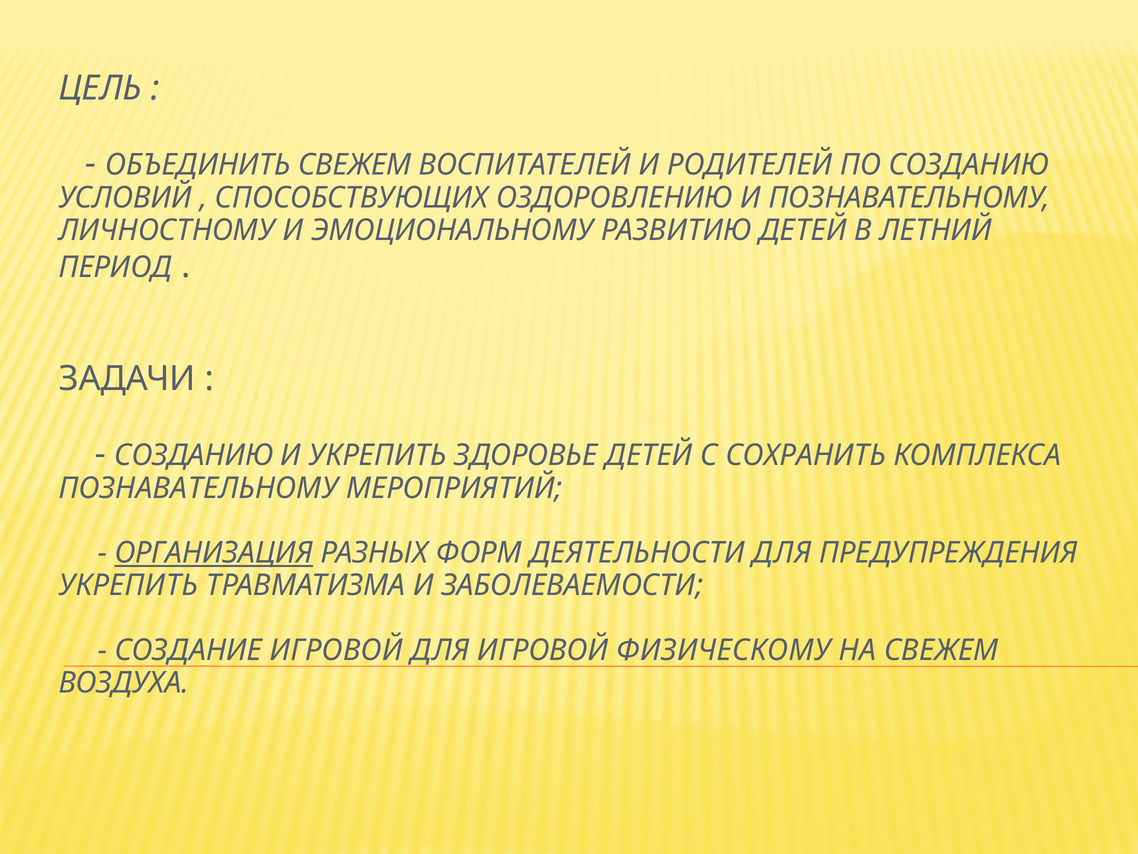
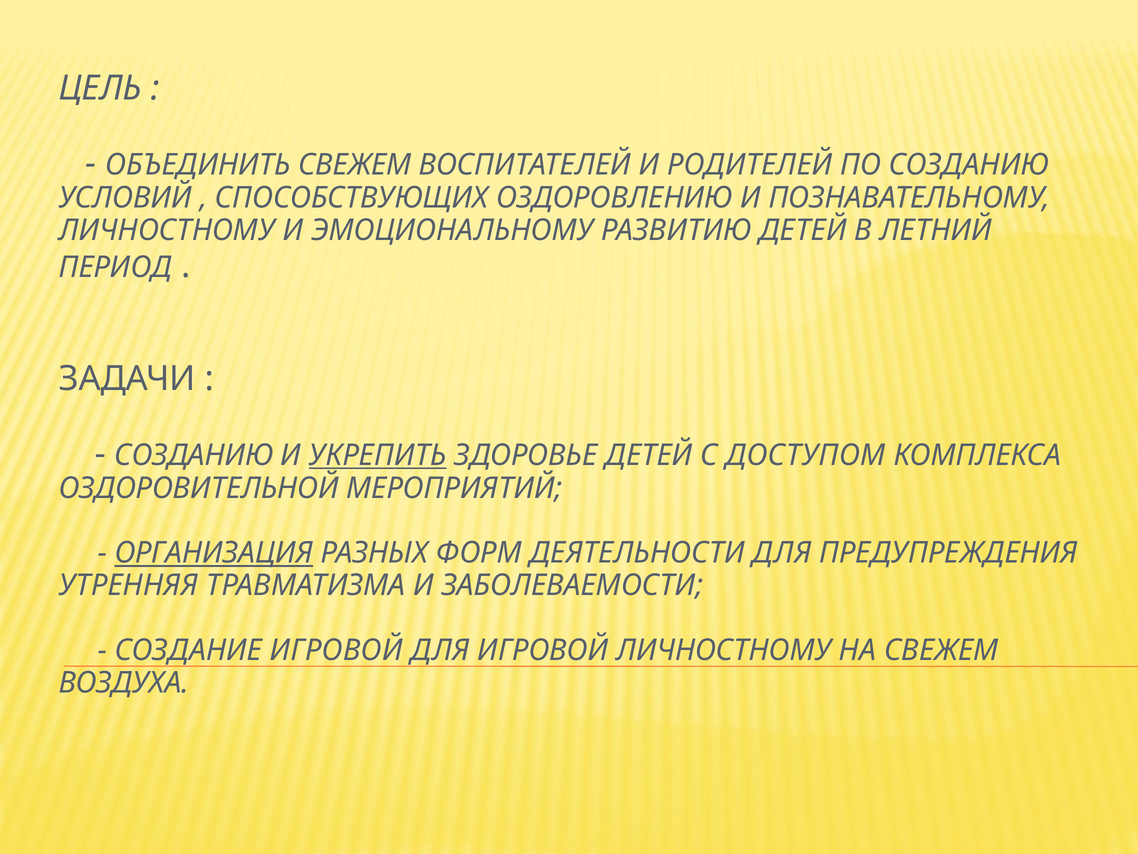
УКРЕПИТЬ at (378, 455) underline: none -> present
СОХРАНИТЬ: СОХРАНИТЬ -> ДОСТУПОМ
ПОЗНАВАТЕЛЬНОМУ at (199, 488): ПОЗНАВАТЕЛЬНОМУ -> ОЗДОРОВИТЕЛЬНОЙ
УКРЕПИТЬ at (128, 585): УКРЕПИТЬ -> УТРЕННЯЯ
ИГРОВОЙ ФИЗИЧЕСКОМУ: ФИЗИЧЕСКОМУ -> ЛИЧНОСТНОМУ
